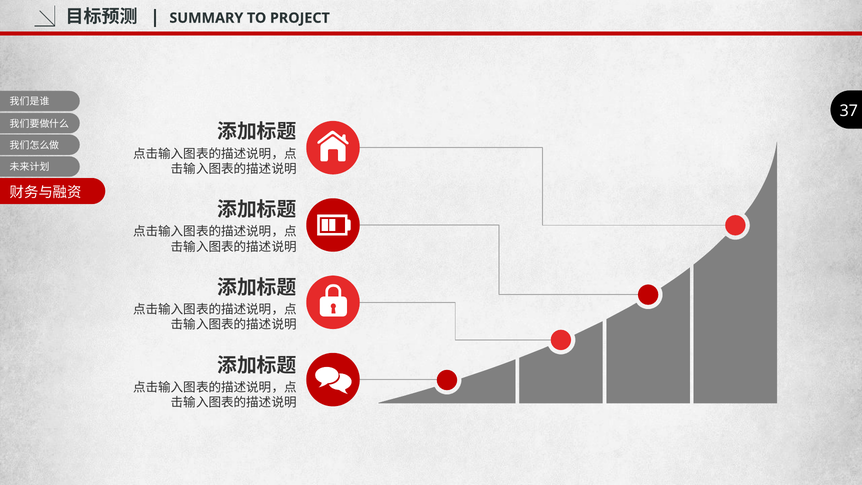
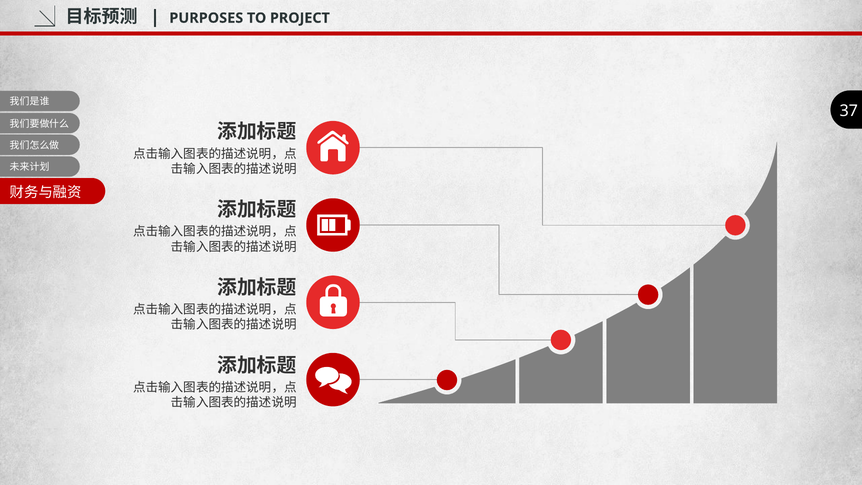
SUMMARY: SUMMARY -> PURPOSES
